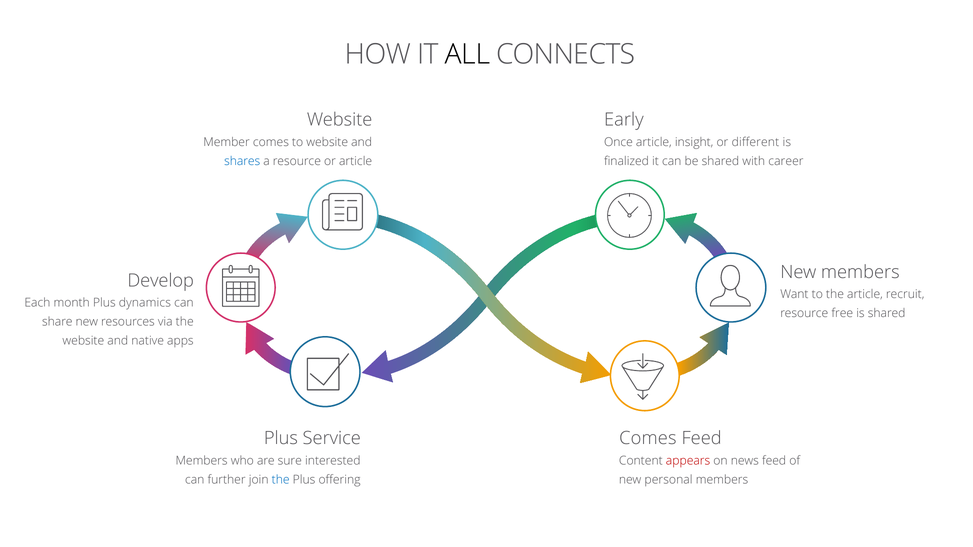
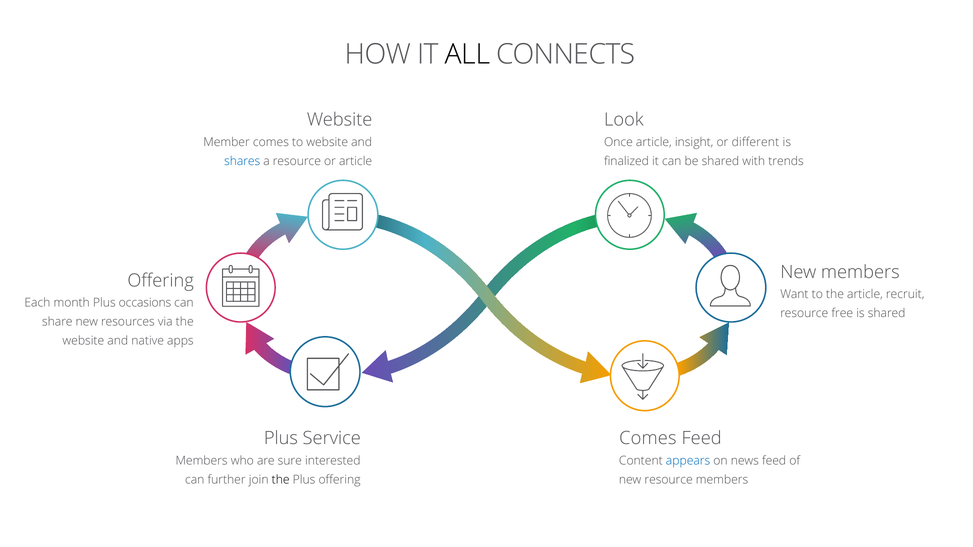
Early: Early -> Look
career: career -> trends
Develop at (161, 281): Develop -> Offering
dynamics: dynamics -> occasions
appears colour: red -> blue
the at (281, 480) colour: blue -> black
new personal: personal -> resource
